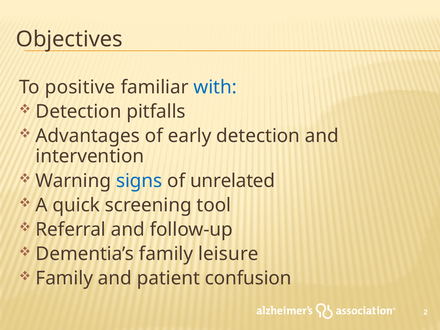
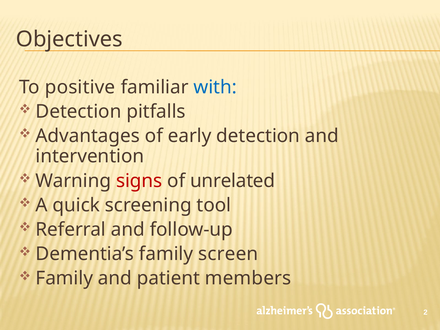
signs colour: blue -> red
leisure: leisure -> screen
confusion: confusion -> members
